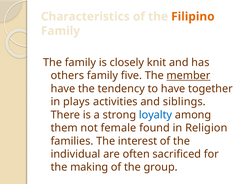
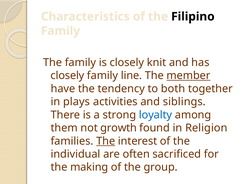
Filipino colour: orange -> black
others at (67, 75): others -> closely
five: five -> line
to have: have -> both
female: female -> growth
The at (106, 141) underline: none -> present
